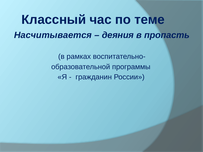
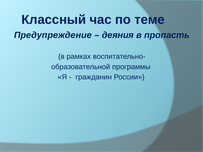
Насчитывается: Насчитывается -> Предупреждение
